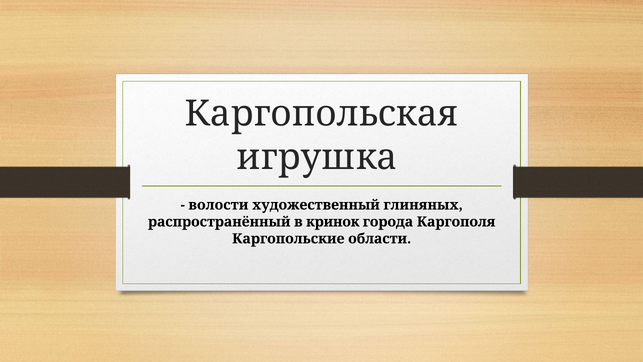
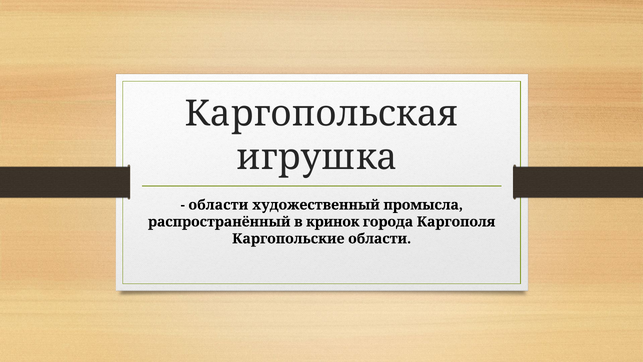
волости at (218, 205): волости -> области
глиняных: глиняных -> промысла
